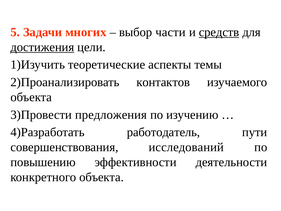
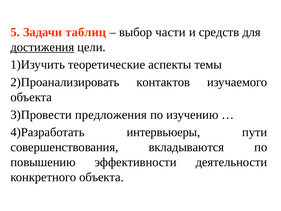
многих: многих -> таблиц
средств underline: present -> none
работодатель: работодатель -> интервьюеры
исследований: исследований -> вкладываются
